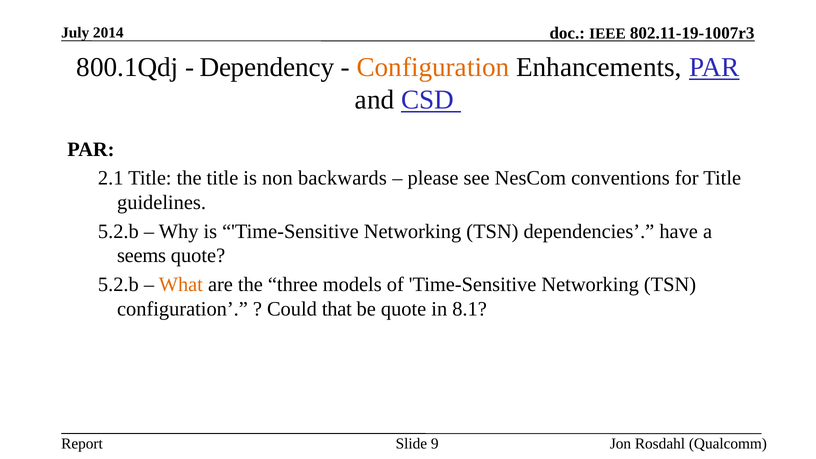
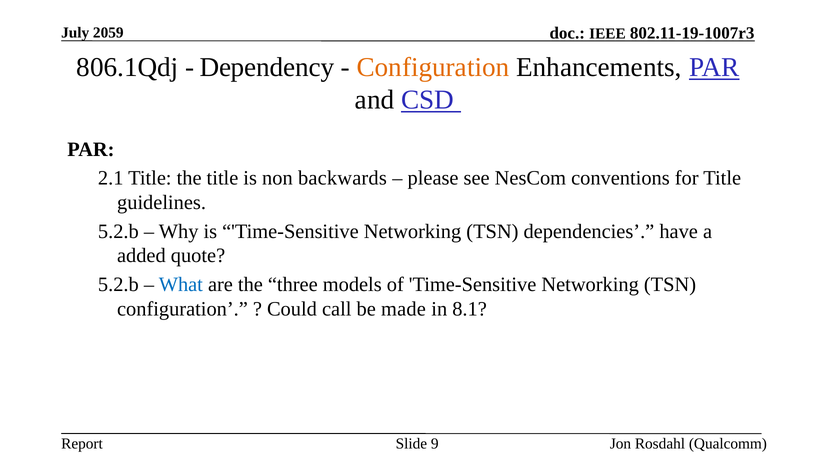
2014: 2014 -> 2059
800.1Qdj: 800.1Qdj -> 806.1Qdj
seems: seems -> added
What colour: orange -> blue
that: that -> call
be quote: quote -> made
